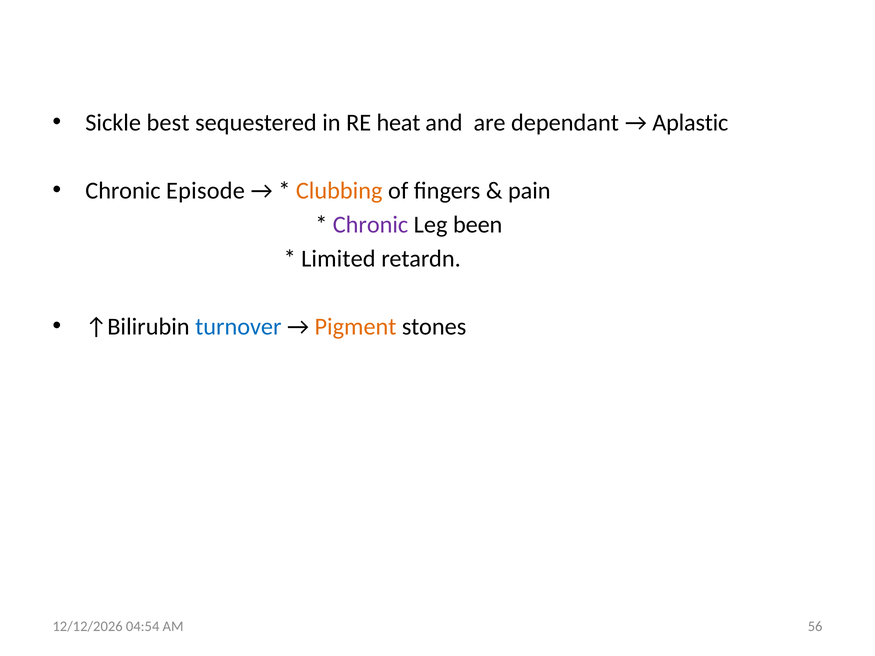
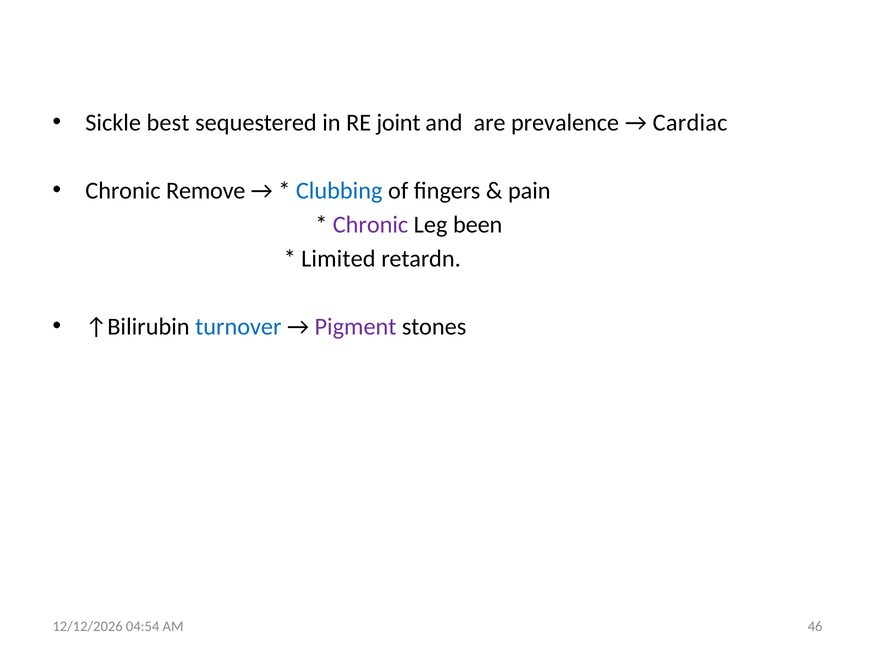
heat: heat -> joint
dependant: dependant -> prevalence
Aplastic: Aplastic -> Cardiac
Episode: Episode -> Remove
Clubbing colour: orange -> blue
Pigment colour: orange -> purple
56: 56 -> 46
